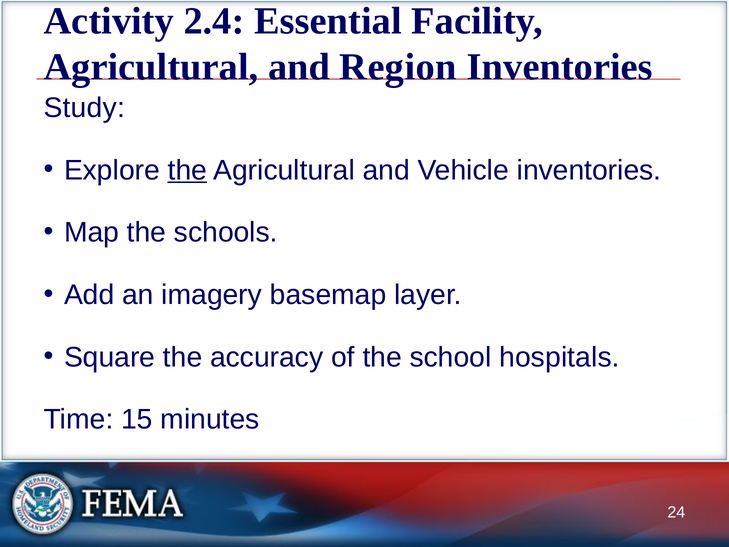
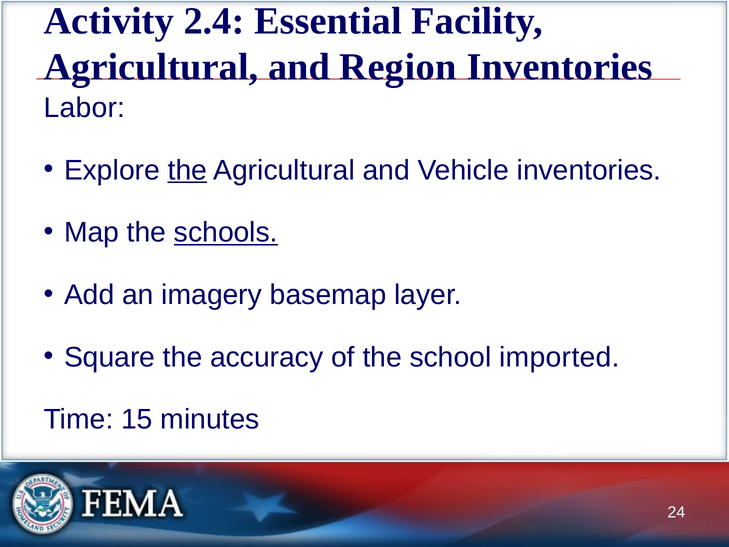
Study: Study -> Labor
schools underline: none -> present
hospitals: hospitals -> imported
